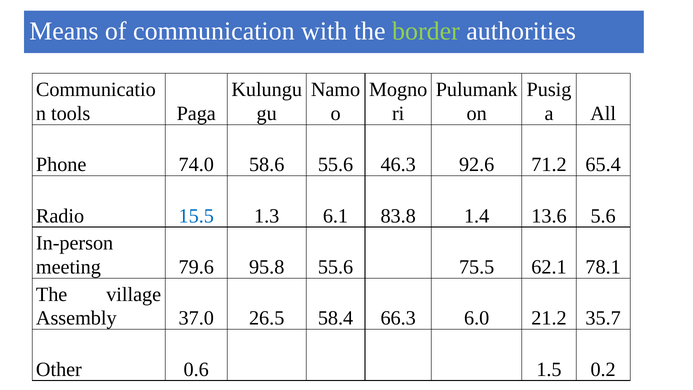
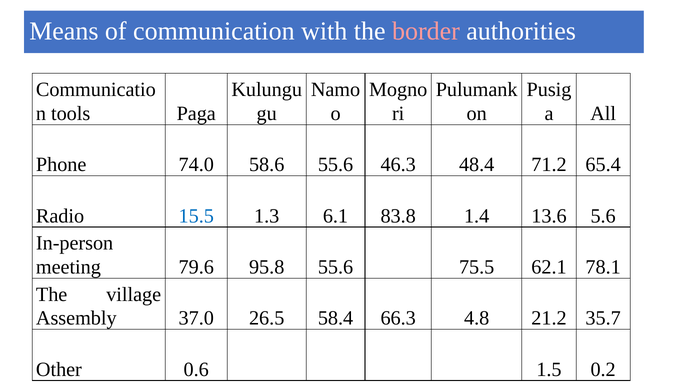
border colour: light green -> pink
92.6: 92.6 -> 48.4
6.0: 6.0 -> 4.8
